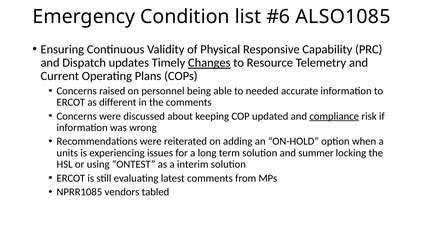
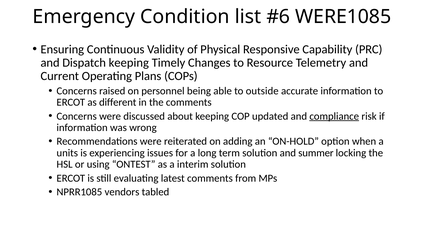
ALSO1085: ALSO1085 -> WERE1085
Dispatch updates: updates -> keeping
Changes underline: present -> none
needed: needed -> outside
